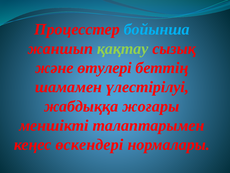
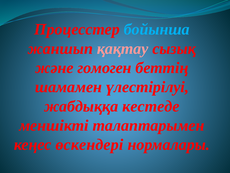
қақтау colour: light green -> pink
өтулерi: өтулерi -> гомоген
жоғары: жоғары -> кестеде
